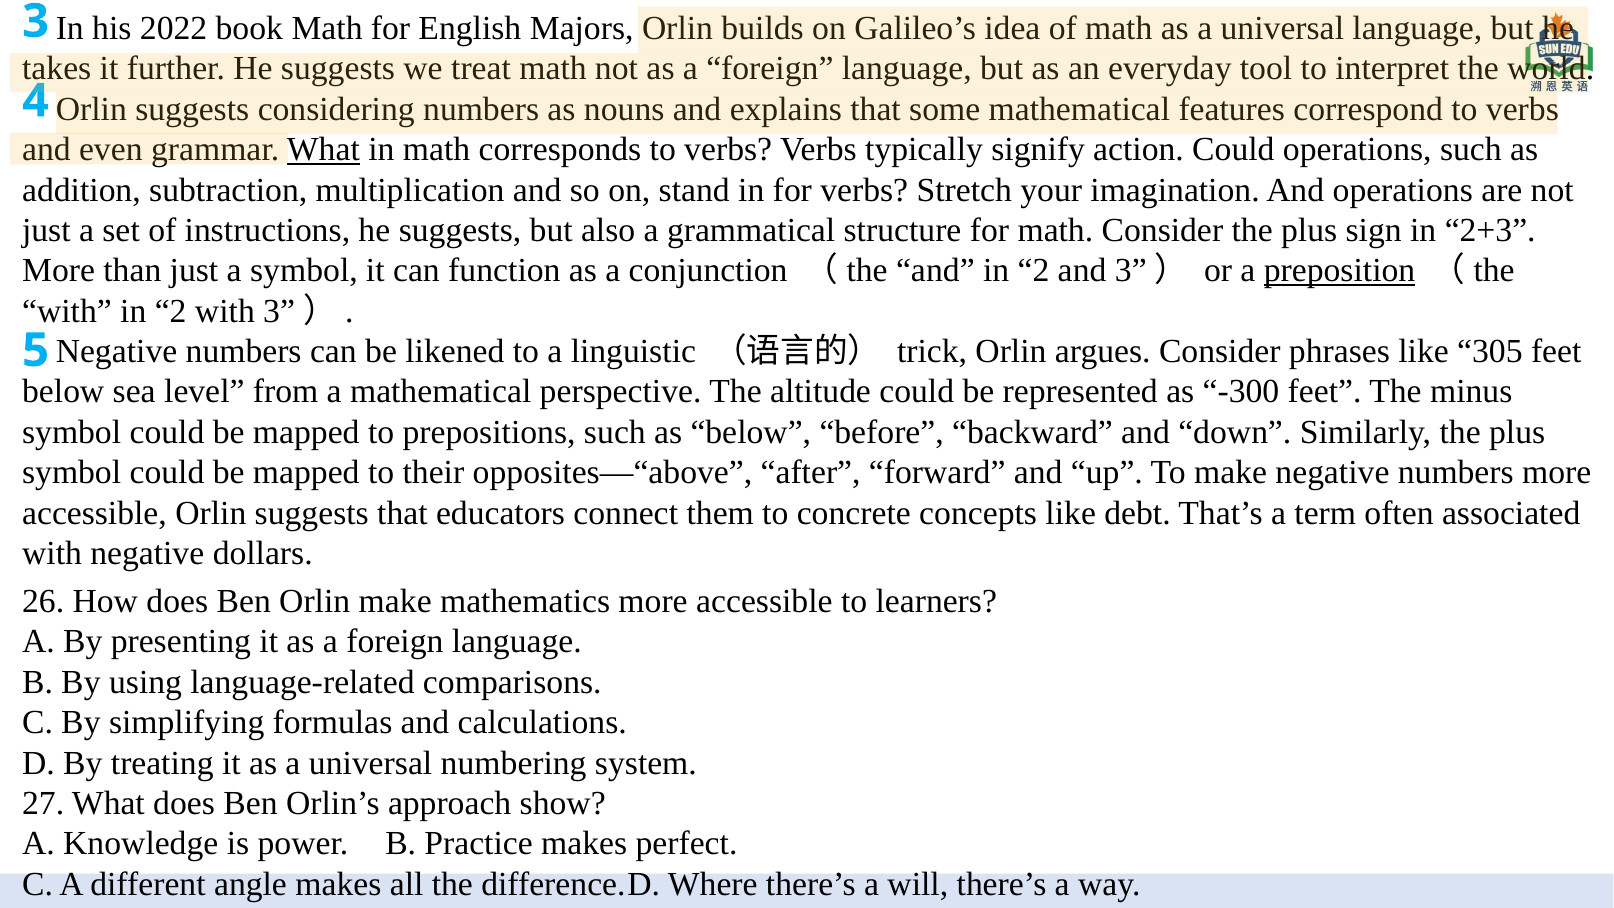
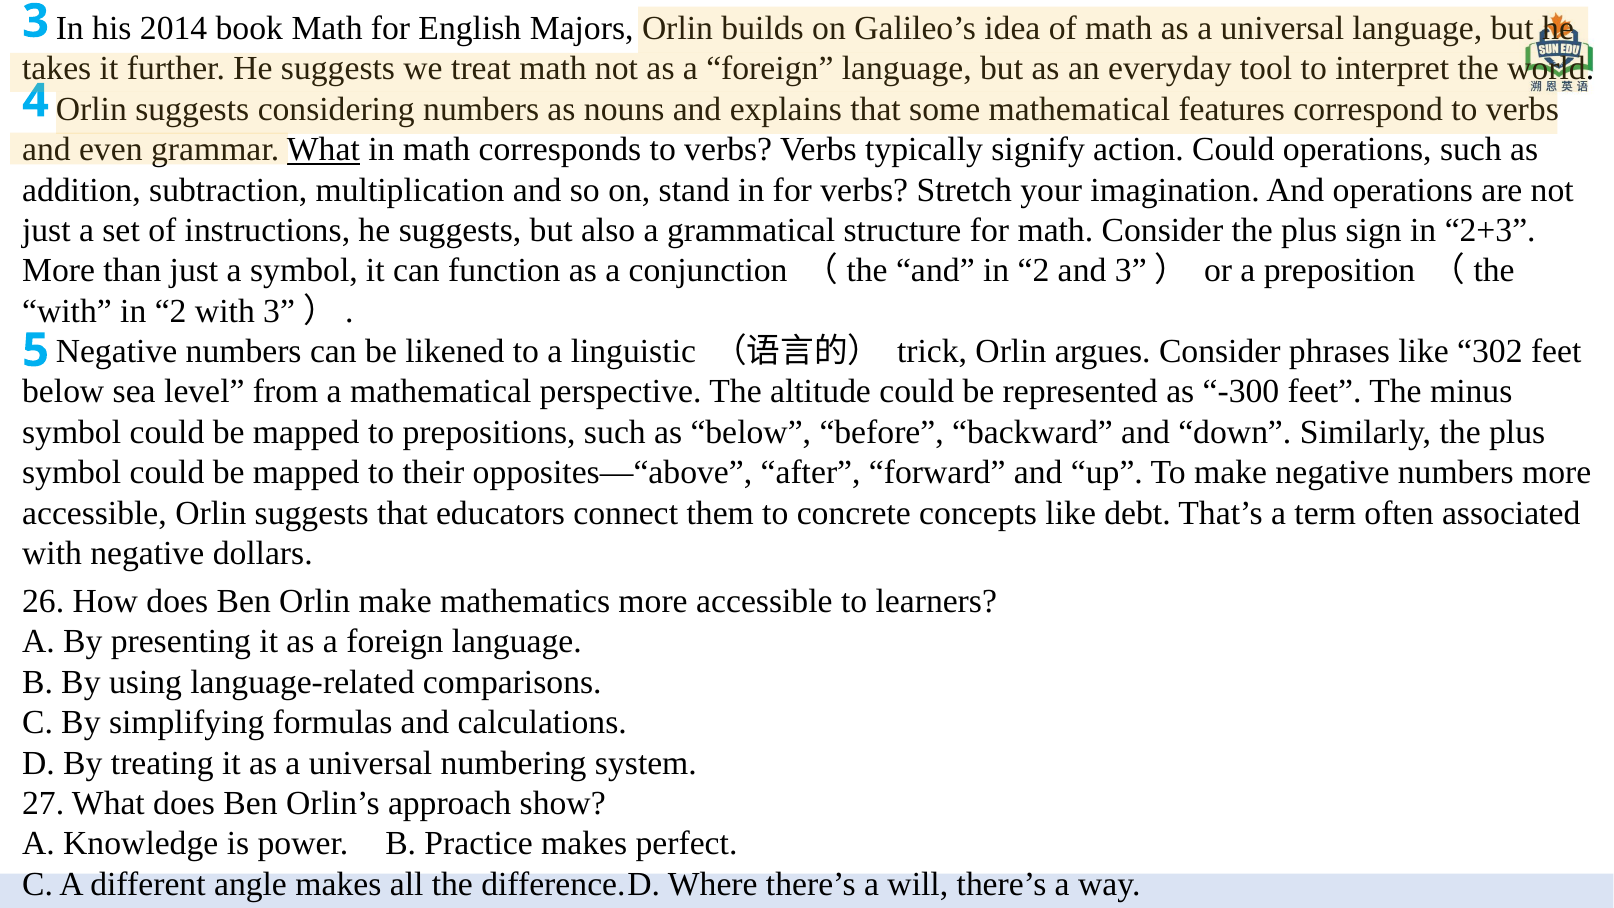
2022: 2022 -> 2014
preposition underline: present -> none
305: 305 -> 302
